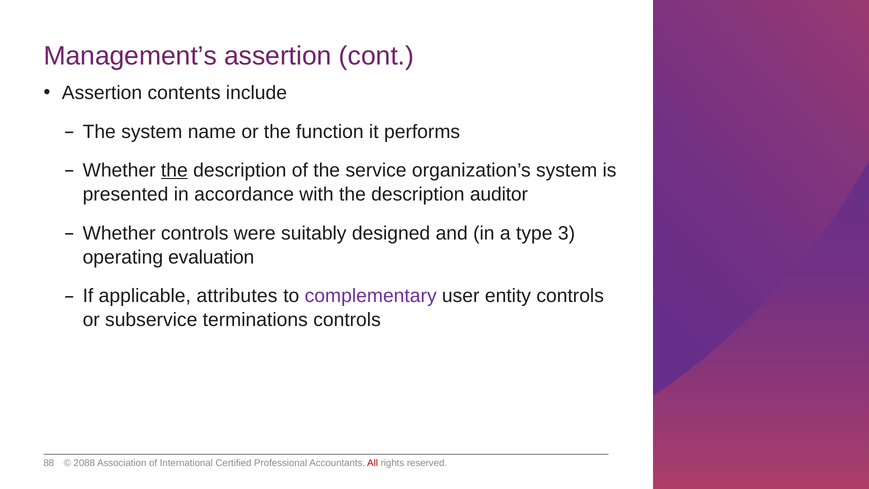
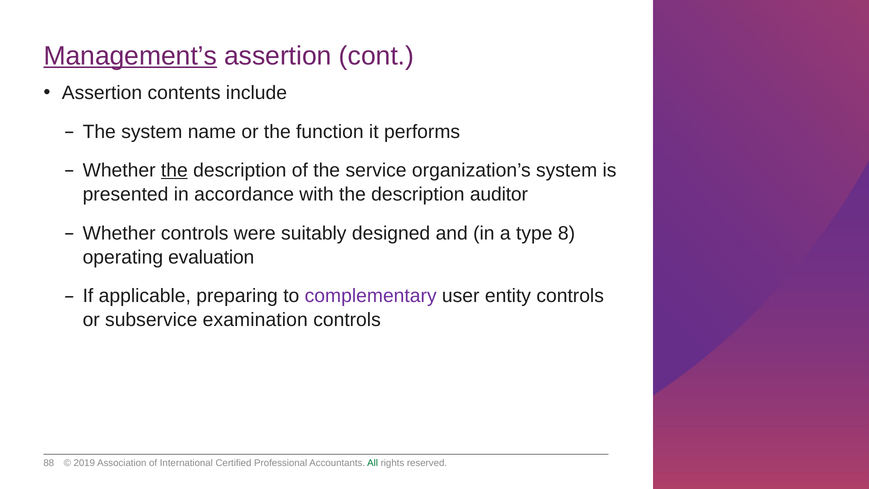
Management’s underline: none -> present
3: 3 -> 8
attributes: attributes -> preparing
terminations: terminations -> examination
2088: 2088 -> 2019
All colour: red -> green
